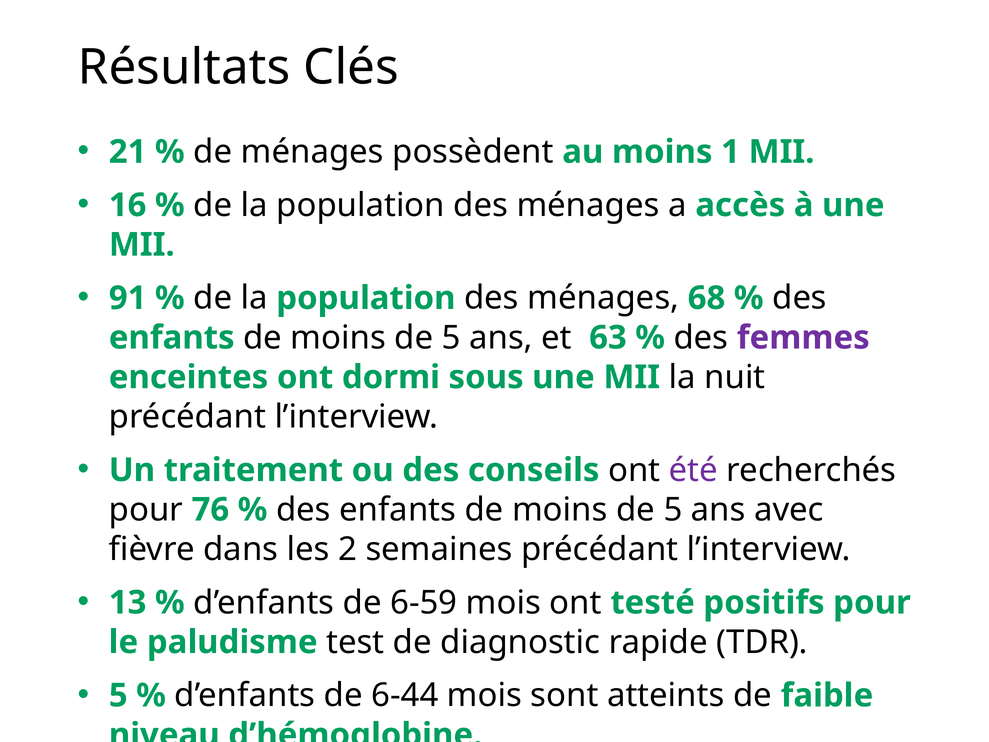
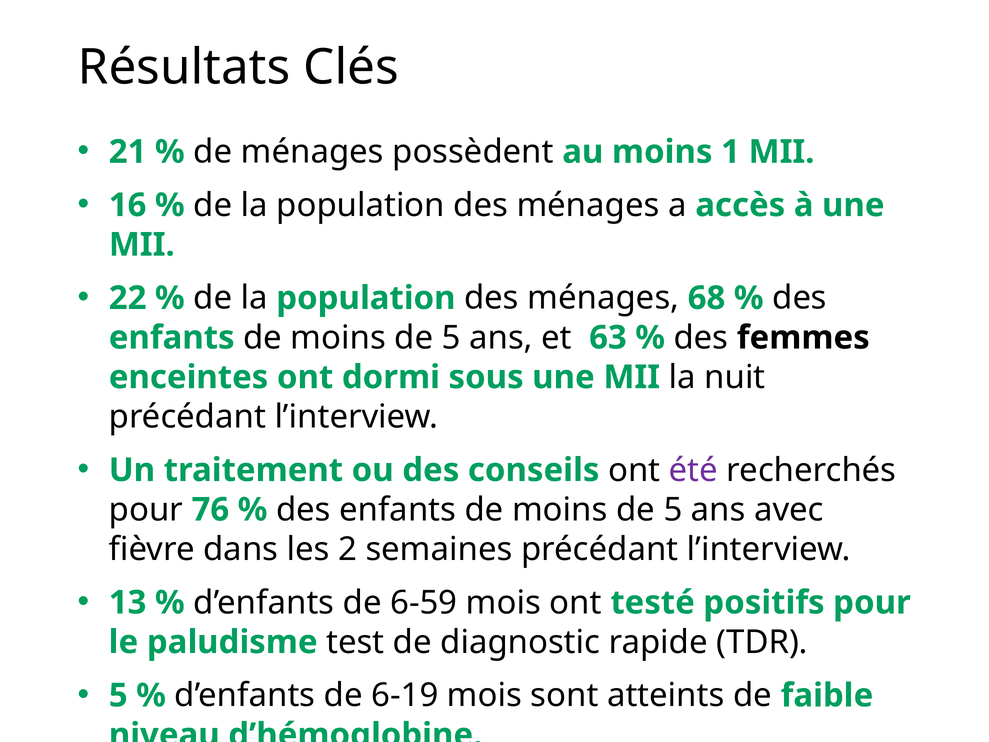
91: 91 -> 22
femmes colour: purple -> black
6-44: 6-44 -> 6-19
